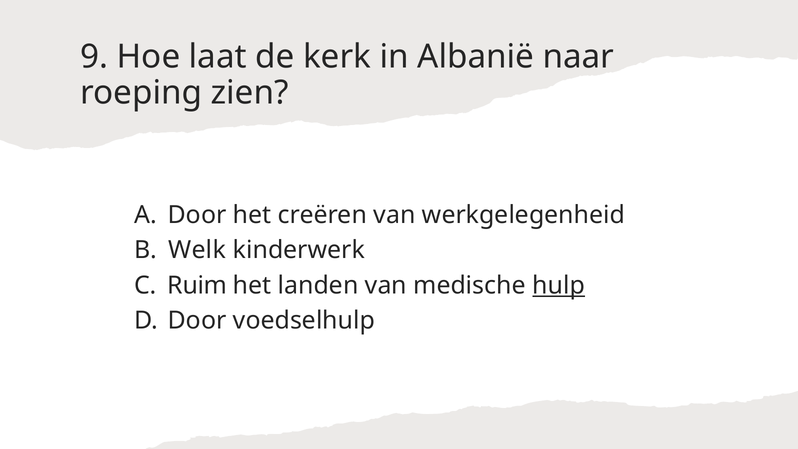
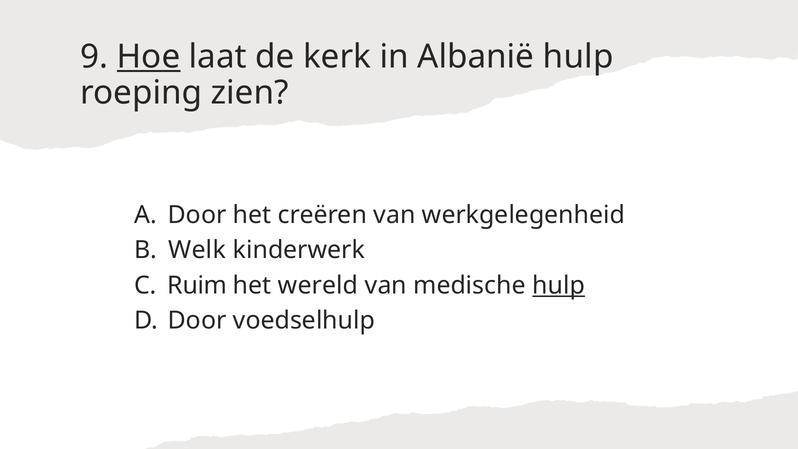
Hoe underline: none -> present
Albanië naar: naar -> hulp
landen: landen -> wereld
